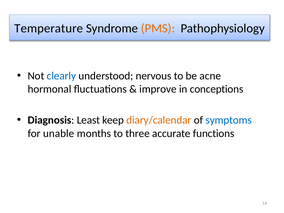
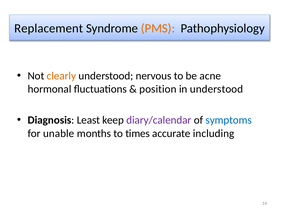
Temperature: Temperature -> Replacement
clearly colour: blue -> orange
improve: improve -> position
in conceptions: conceptions -> understood
diary/calendar colour: orange -> purple
three: three -> times
functions: functions -> including
